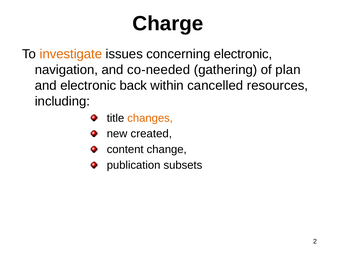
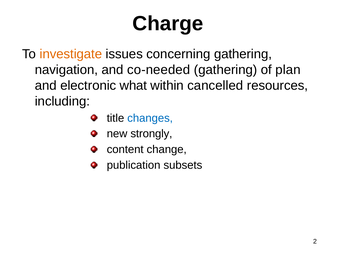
concerning electronic: electronic -> gathering
back: back -> what
changes colour: orange -> blue
created: created -> strongly
